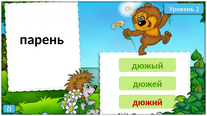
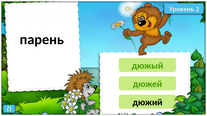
дюжий colour: red -> black
